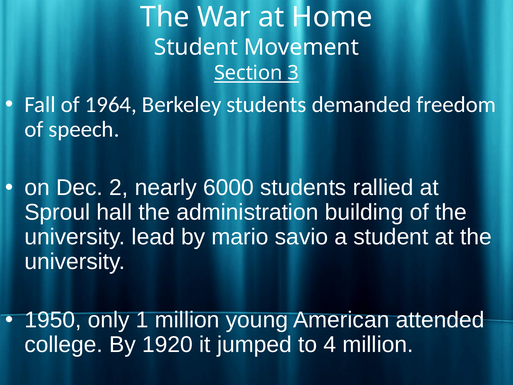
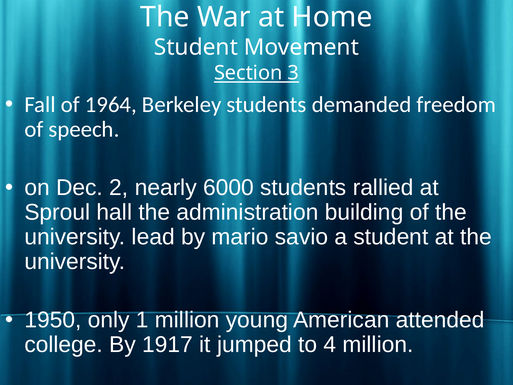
1920: 1920 -> 1917
